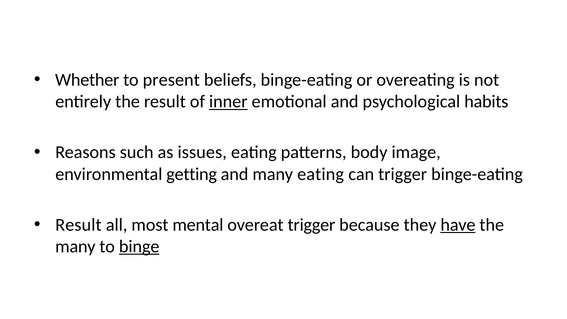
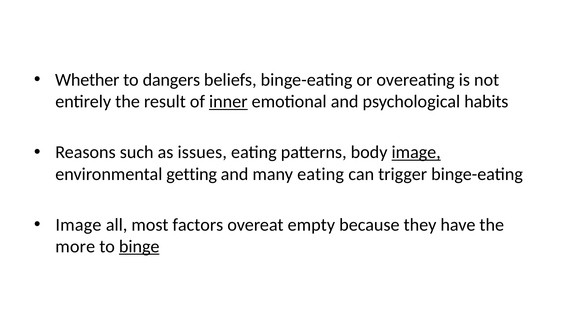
present: present -> dangers
image at (416, 152) underline: none -> present
Result at (78, 225): Result -> Image
mental: mental -> factors
overeat trigger: trigger -> empty
have underline: present -> none
many at (75, 246): many -> more
